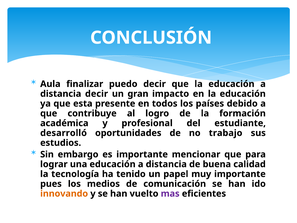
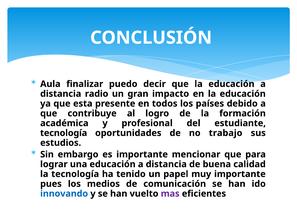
distancia decir: decir -> radio
desarrolló at (64, 133): desarrolló -> tecnología
innovando colour: orange -> blue
